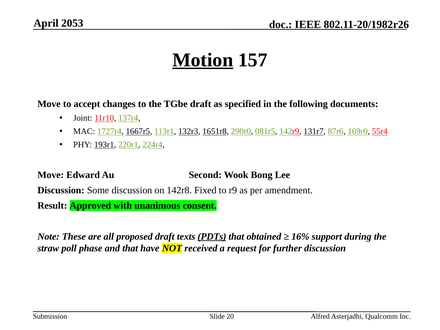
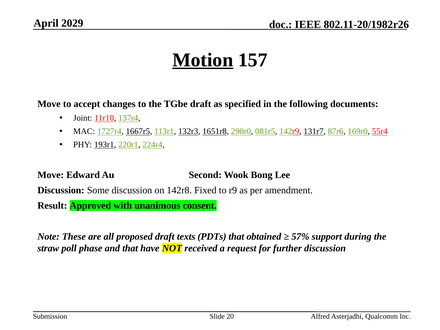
2053: 2053 -> 2029
PDTs underline: present -> none
16%: 16% -> 57%
